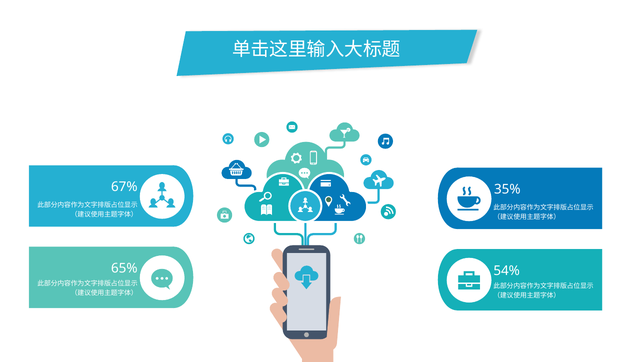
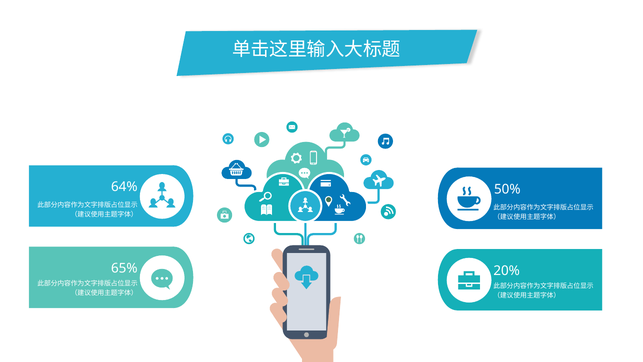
67%: 67% -> 64%
35%: 35% -> 50%
54%: 54% -> 20%
